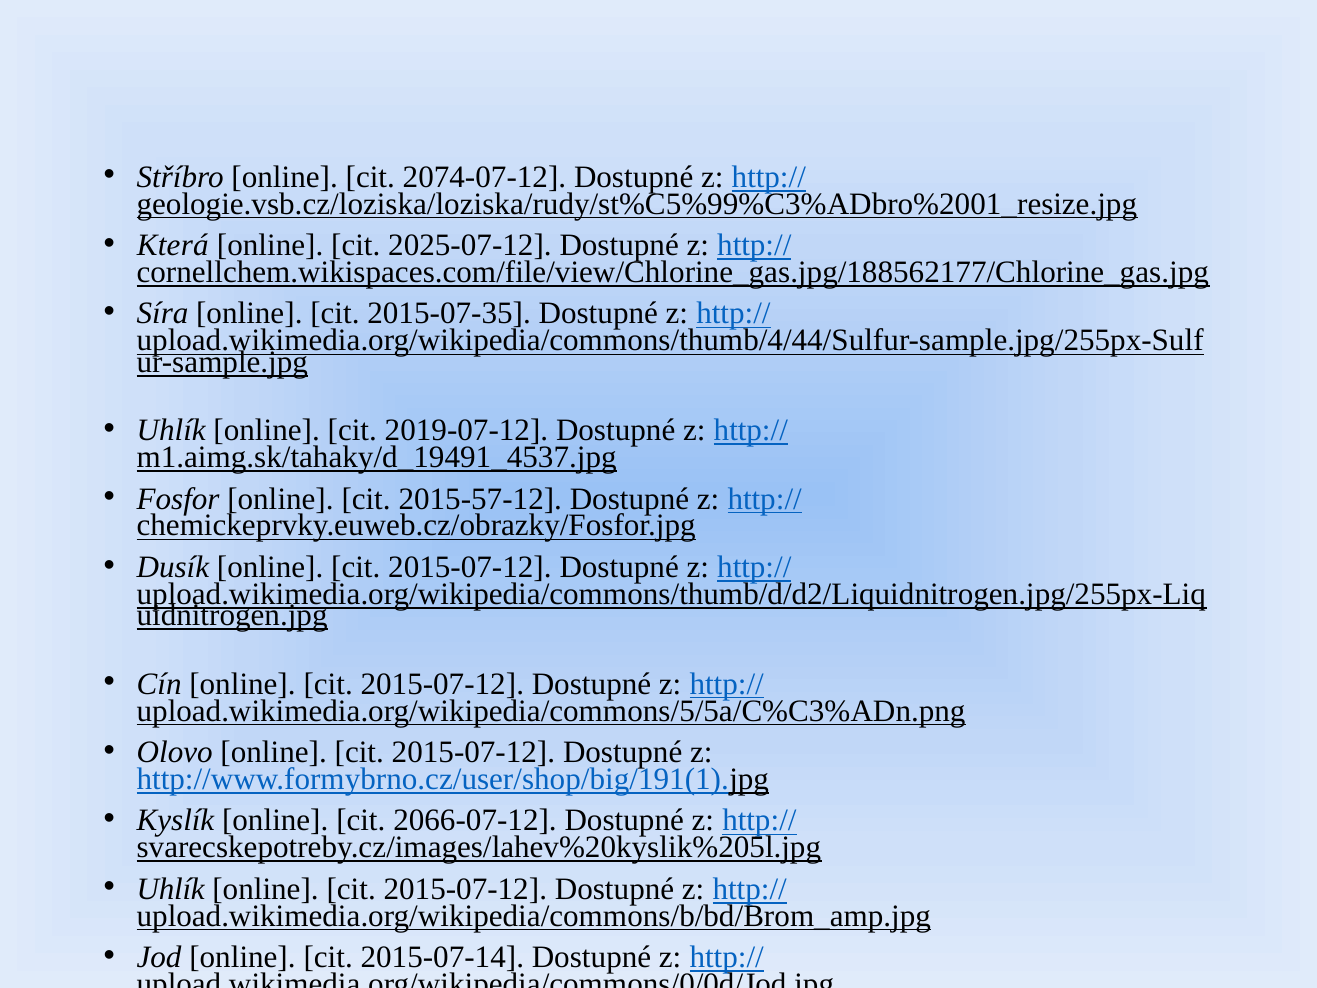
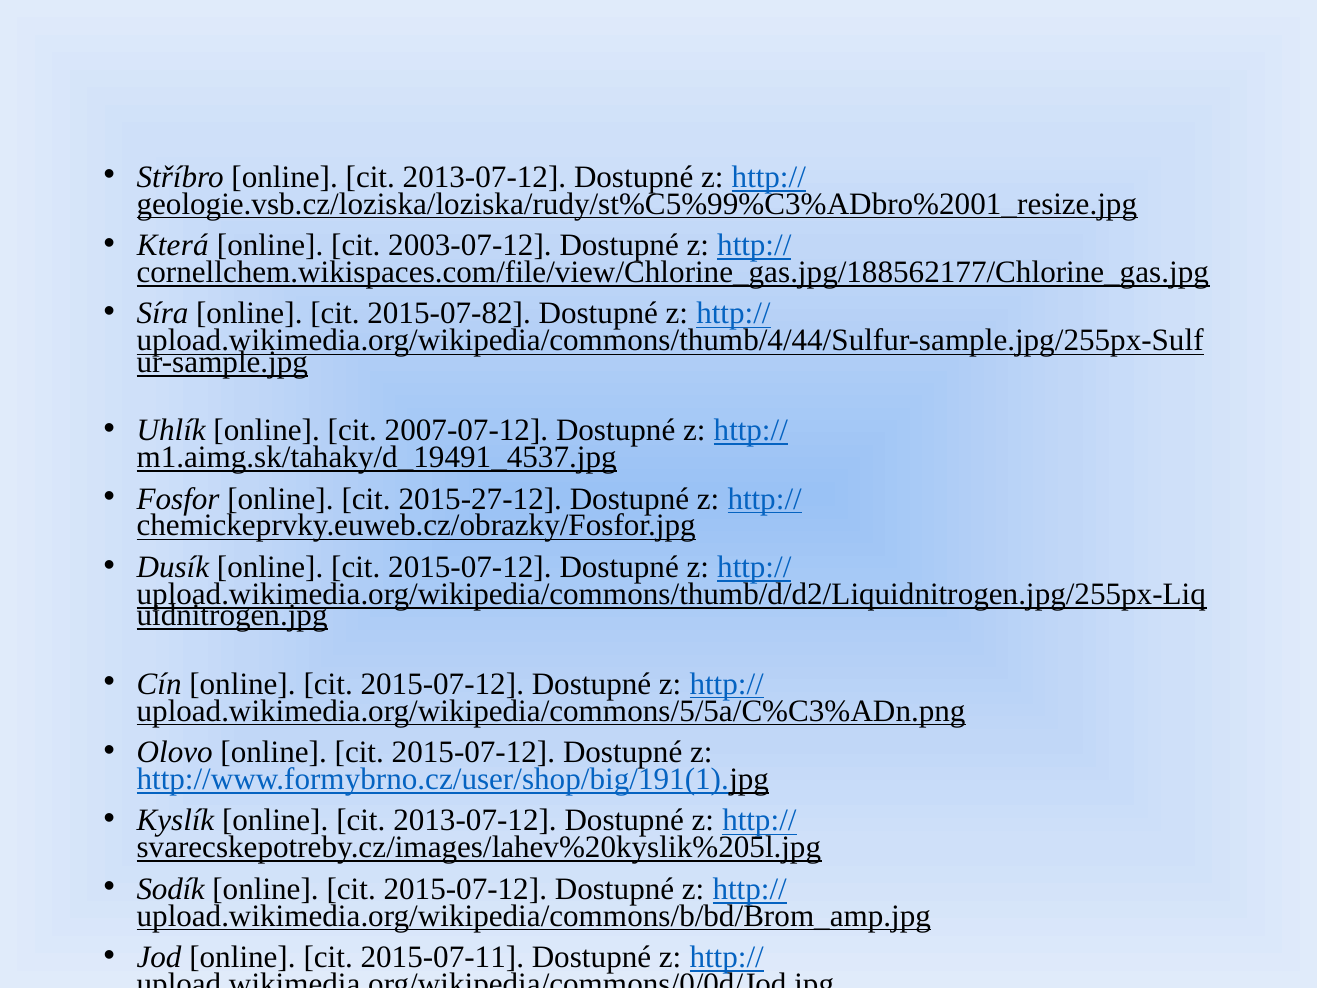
Stříbro online cit 2074-07-12: 2074-07-12 -> 2013-07-12
2025-07-12: 2025-07-12 -> 2003-07-12
2015-07-35: 2015-07-35 -> 2015-07-82
2019-07-12: 2019-07-12 -> 2007-07-12
2015-57-12: 2015-57-12 -> 2015-27-12
Kyslík online cit 2066-07-12: 2066-07-12 -> 2013-07-12
Uhlík at (171, 889): Uhlík -> Sodík
2015-07-14: 2015-07-14 -> 2015-07-11
